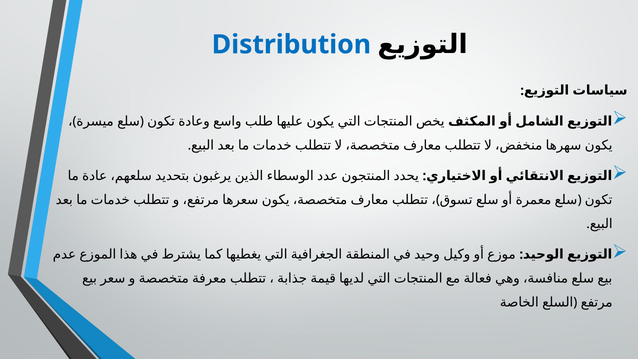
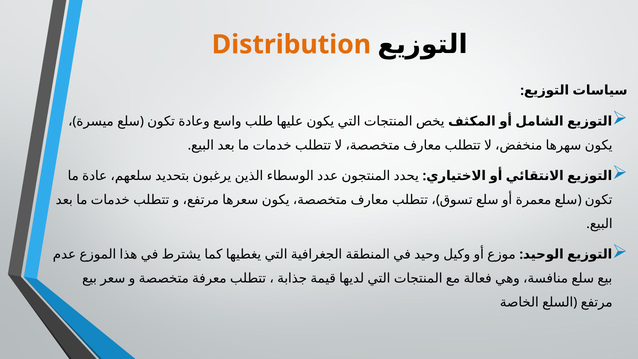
Distribution colour: blue -> orange
